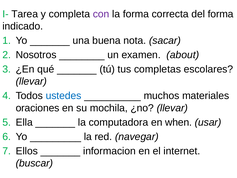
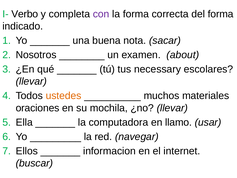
Tarea: Tarea -> Verbo
completas: completas -> necessary
ustedes colour: blue -> orange
when: when -> llamo
